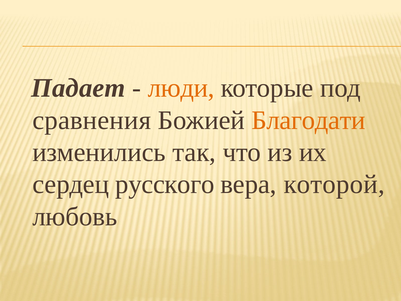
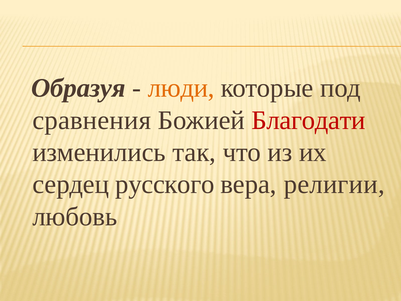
Падает: Падает -> Образуя
Благодати colour: orange -> red
которой: которой -> религии
